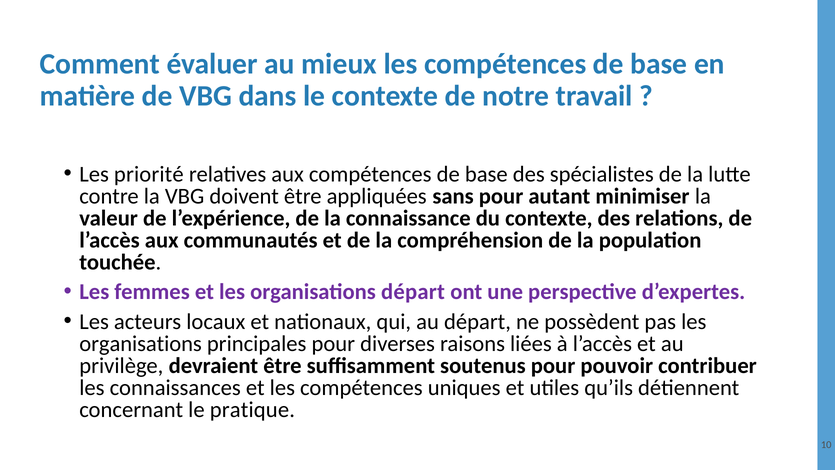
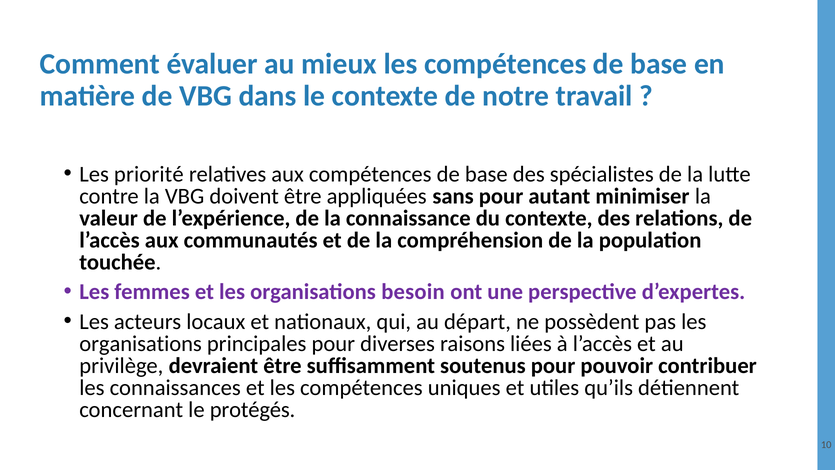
organisations départ: départ -> besoin
pratique: pratique -> protégés
